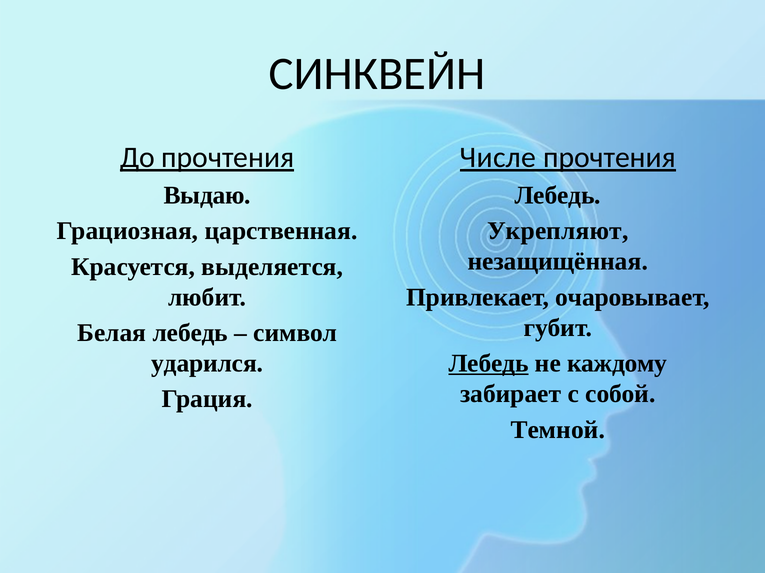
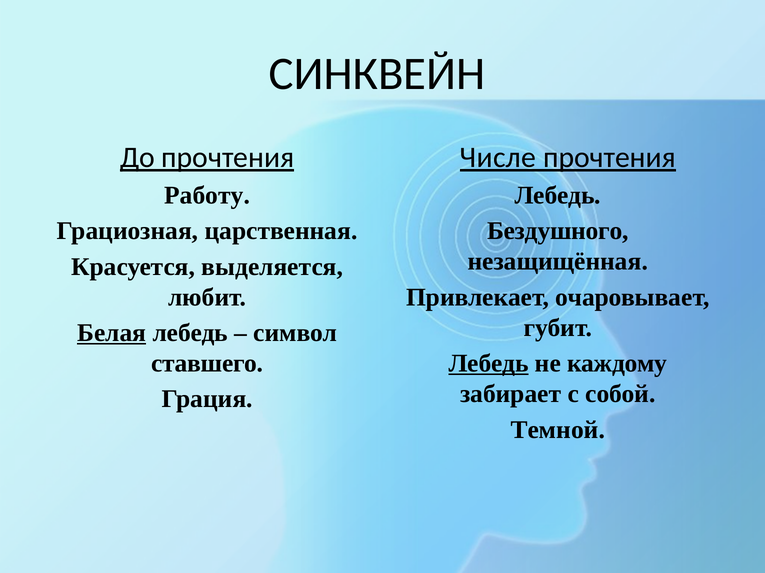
Выдаю: Выдаю -> Работу
Укрепляют: Укрепляют -> Бездушного
Белая underline: none -> present
ударился: ударился -> ставшего
